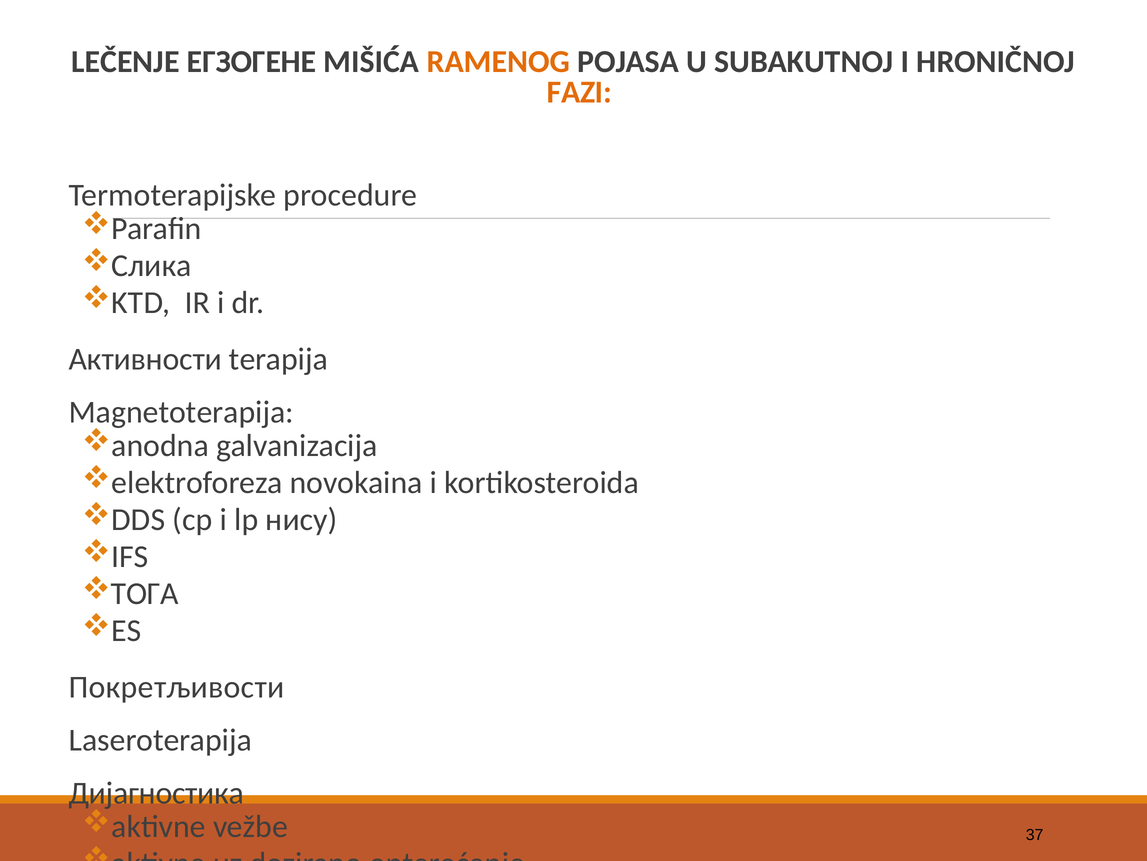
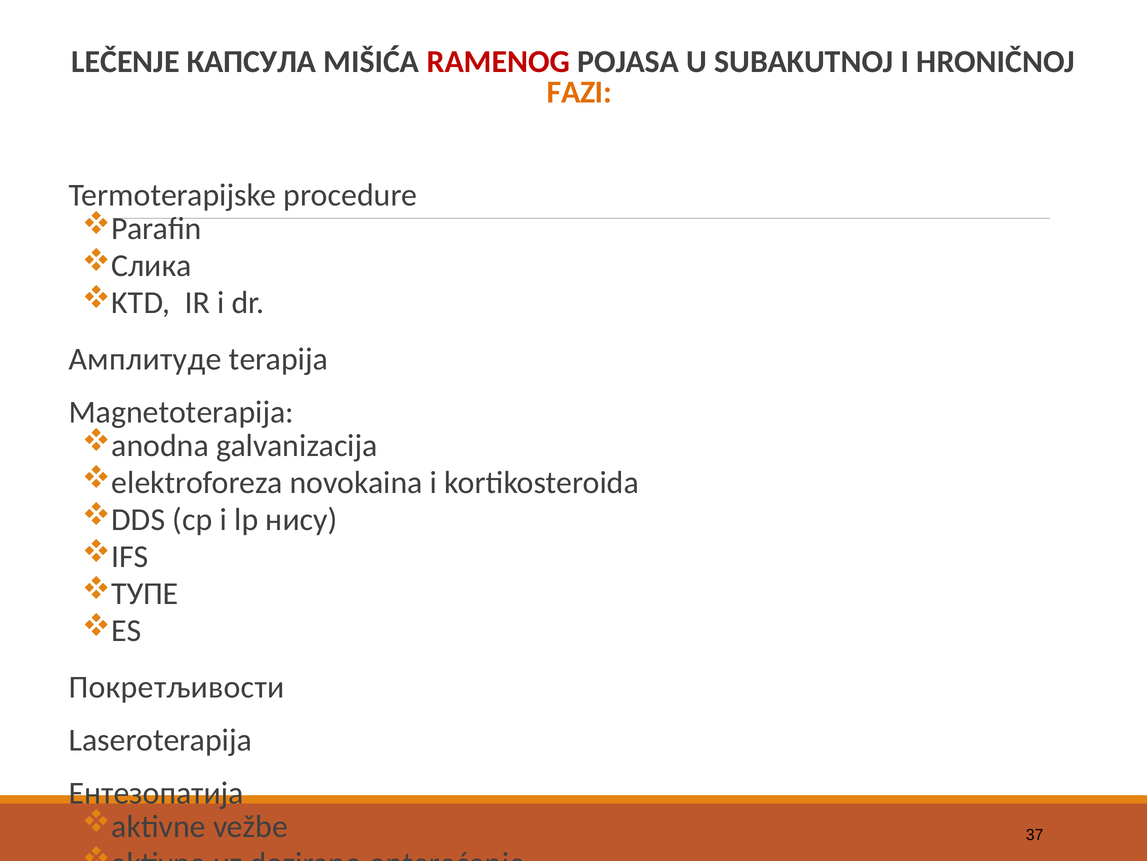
ЕГЗОГЕНЕ: ЕГЗОГЕНЕ -> КАПСУЛА
RAMENOG colour: orange -> red
Активности: Активности -> Амплитуде
ТОГА: ТОГА -> ТУПЕ
Дијагностика: Дијагностика -> Ентезопатија
